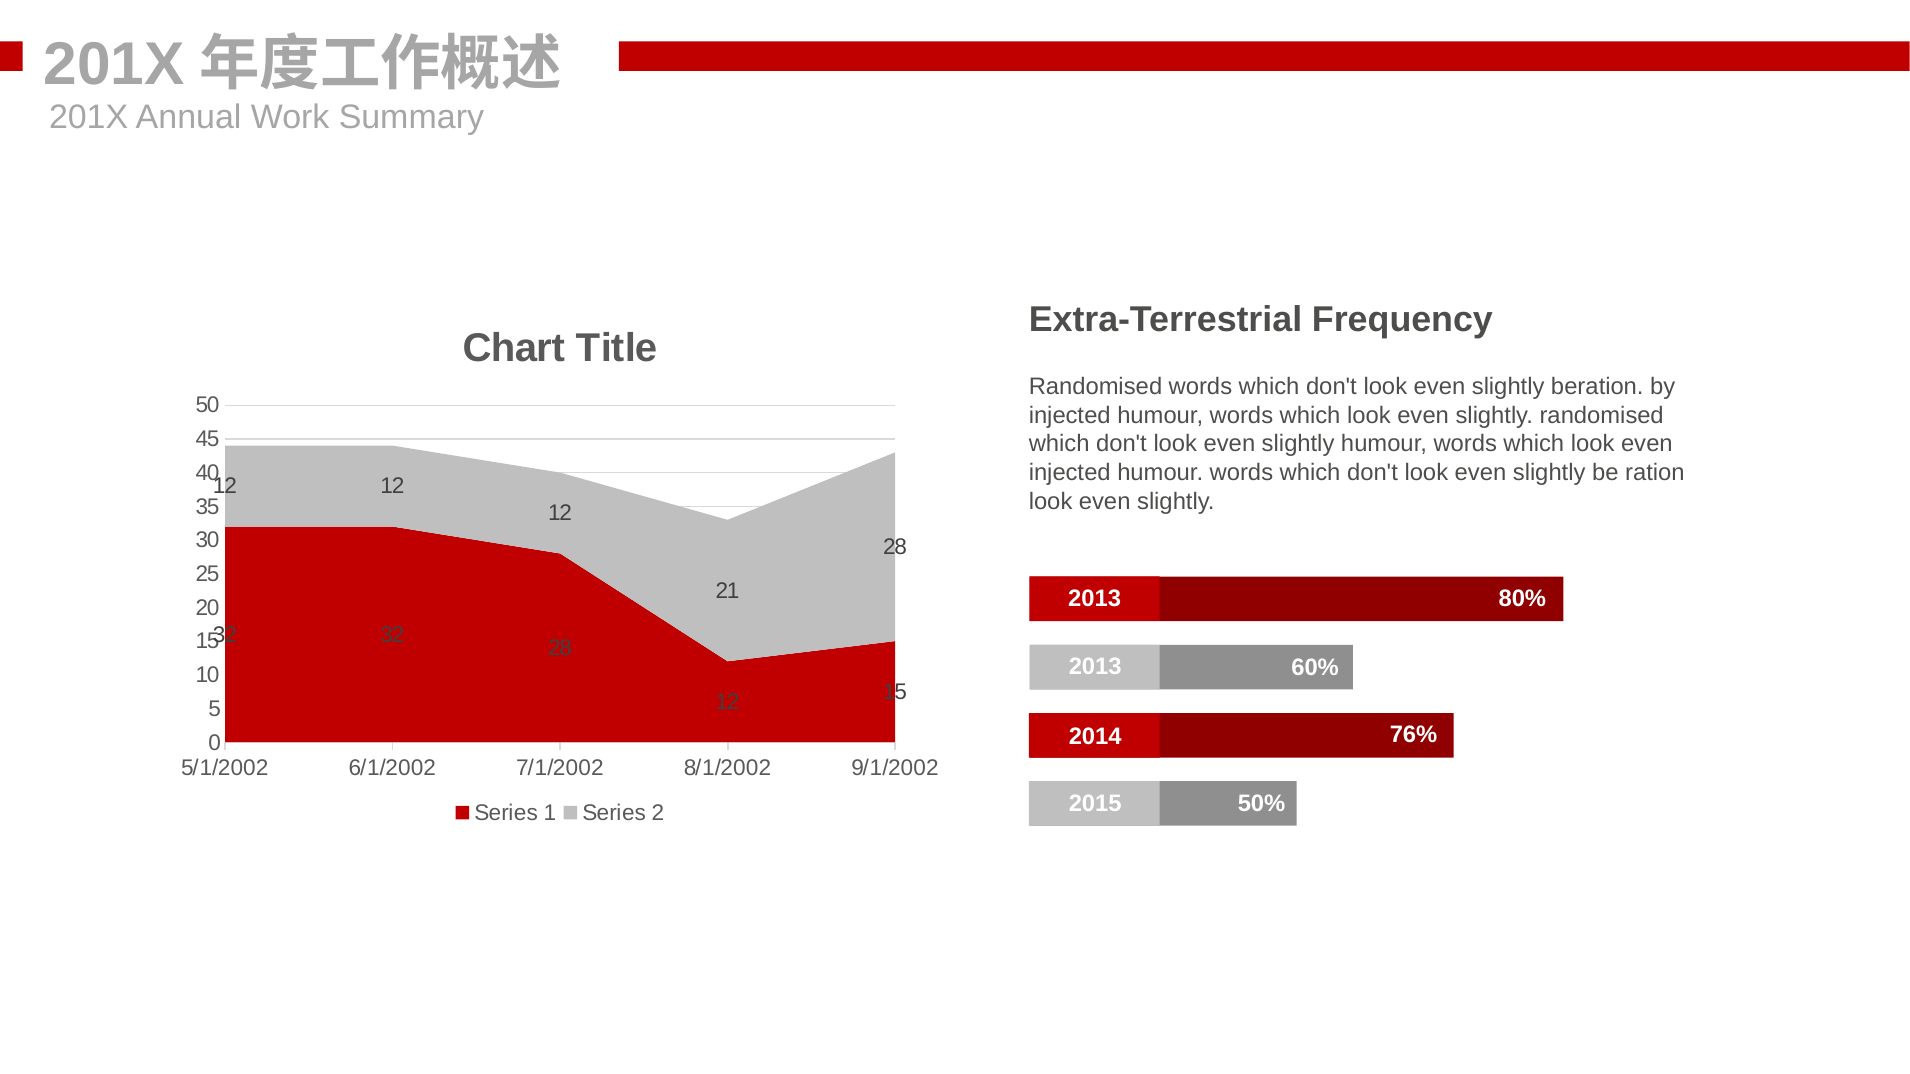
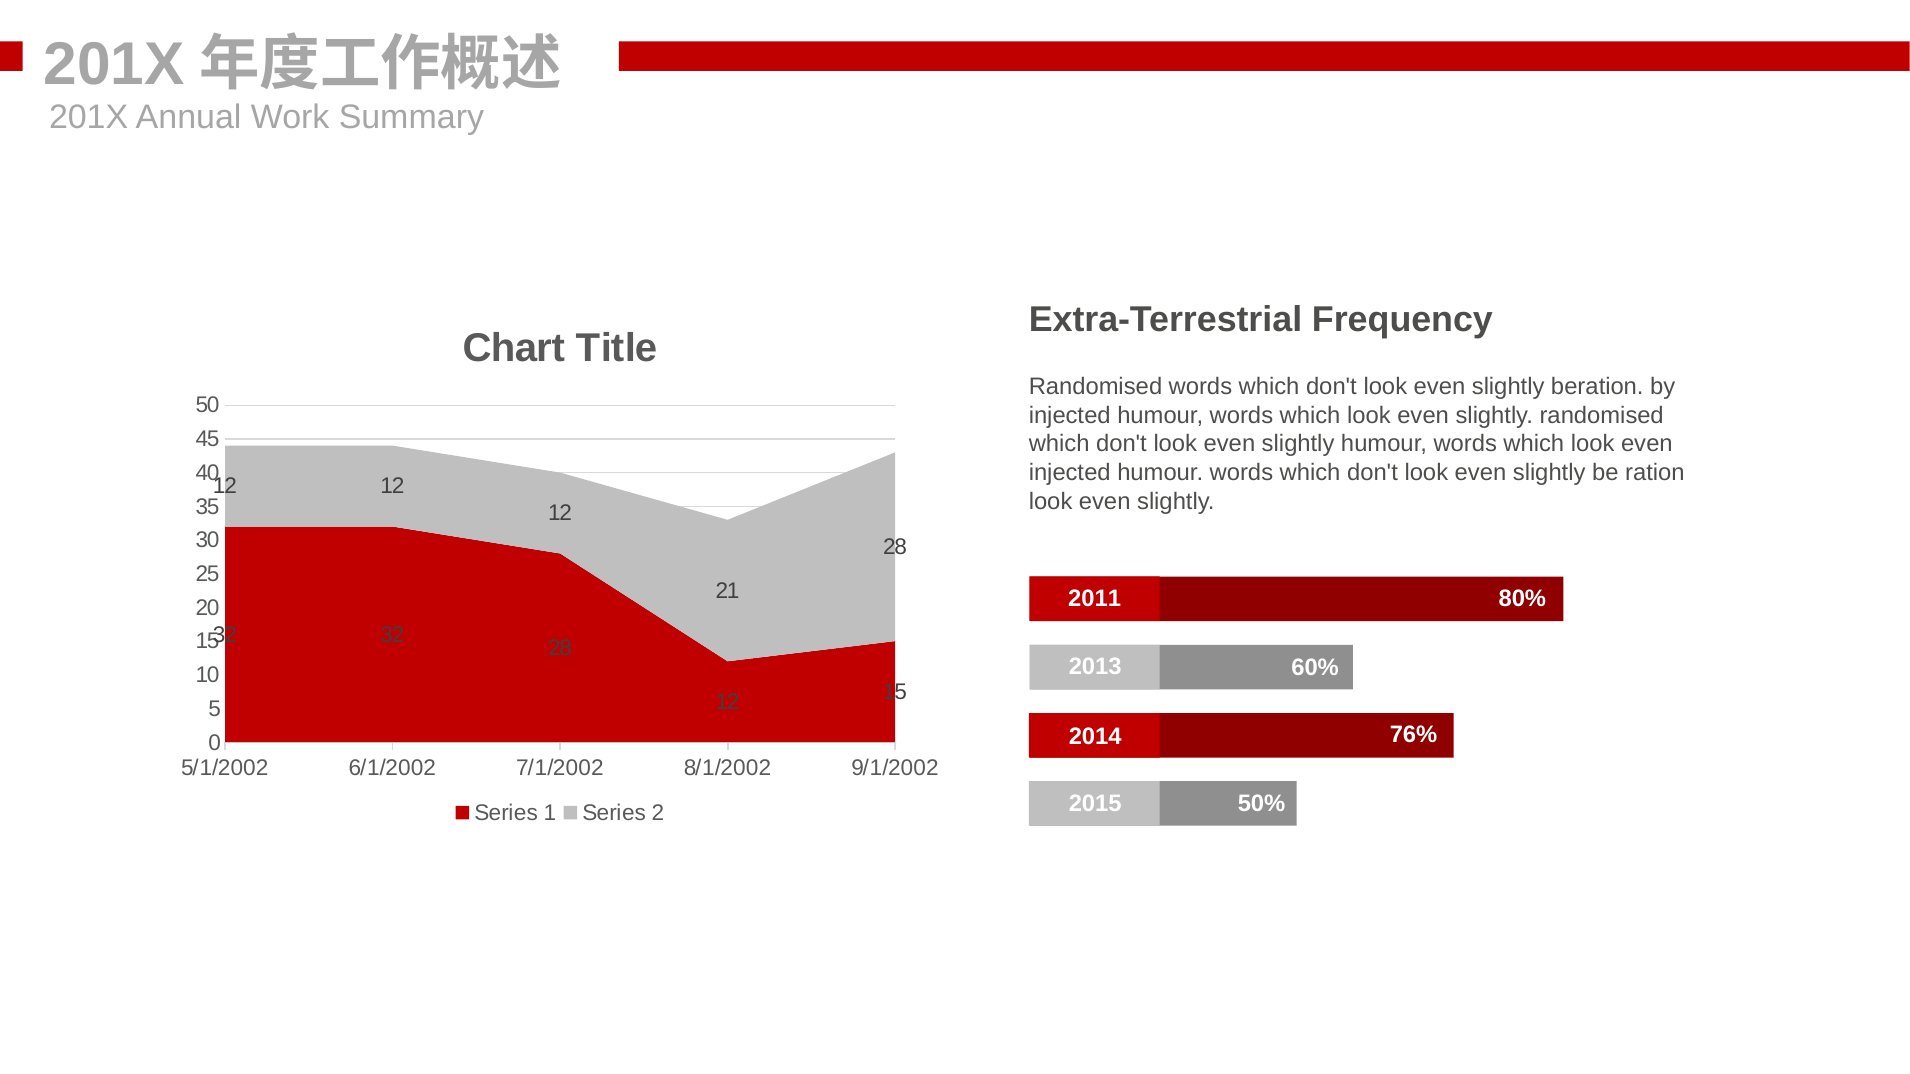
2013 at (1095, 599): 2013 -> 2011
